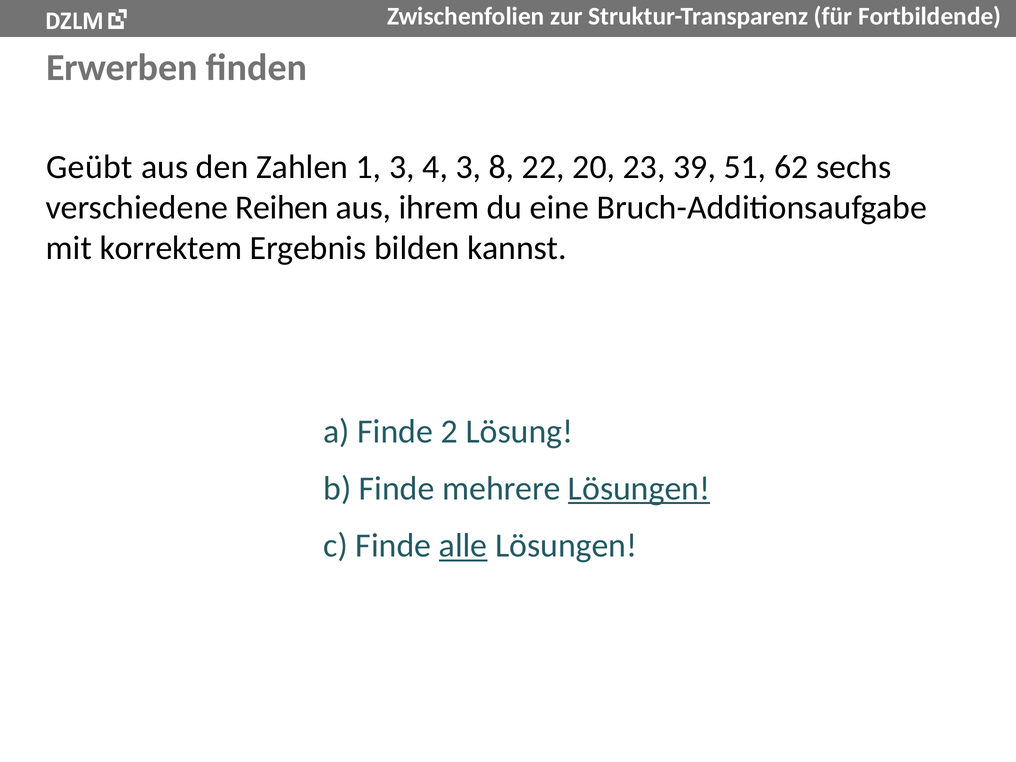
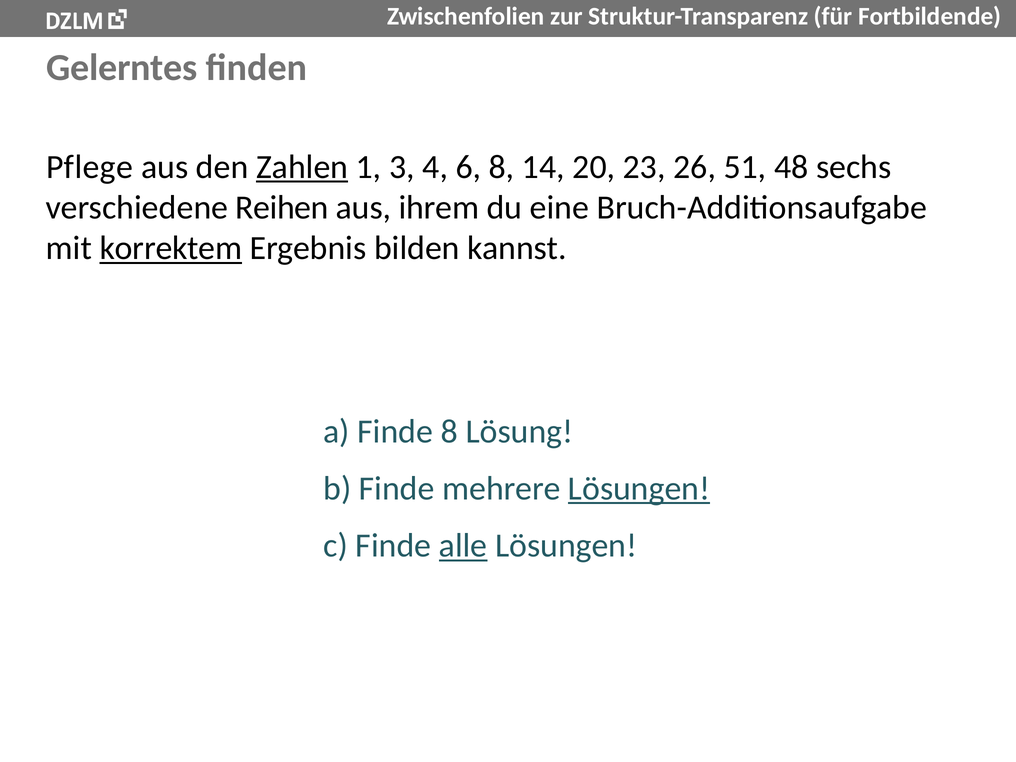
Erwerben: Erwerben -> Gelerntes
Geübt: Geübt -> Pflege
Zahlen underline: none -> present
4 3: 3 -> 6
22: 22 -> 14
39: 39 -> 26
62: 62 -> 48
korrektem underline: none -> present
Finde 2: 2 -> 8
